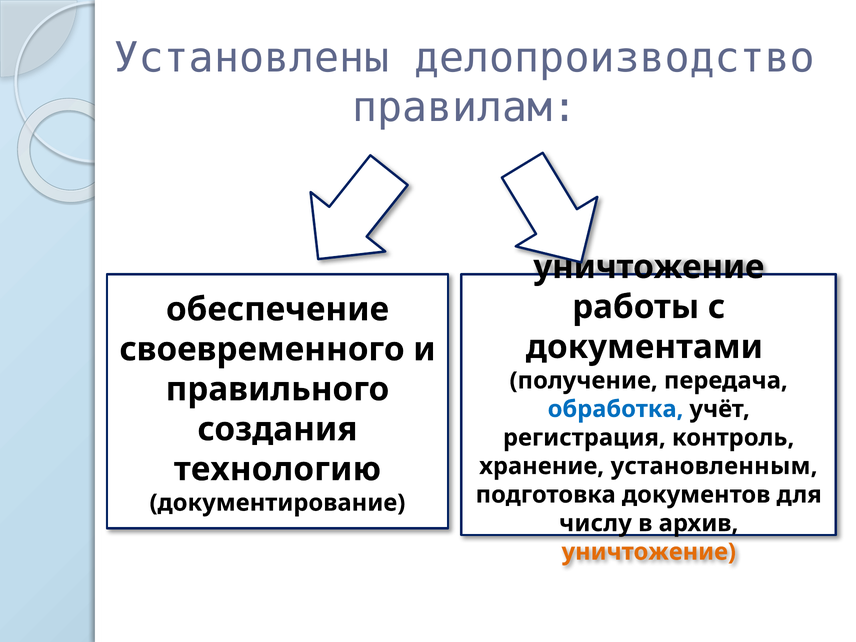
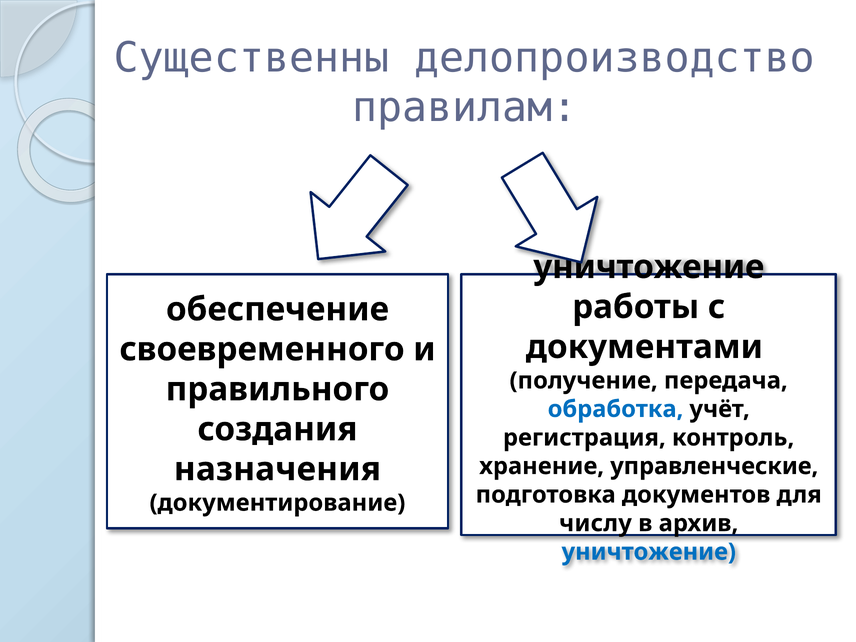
Установлены: Установлены -> Существенны
установленным: установленным -> управленческие
технологию: технологию -> назначения
уничтожение at (649, 552) colour: orange -> blue
